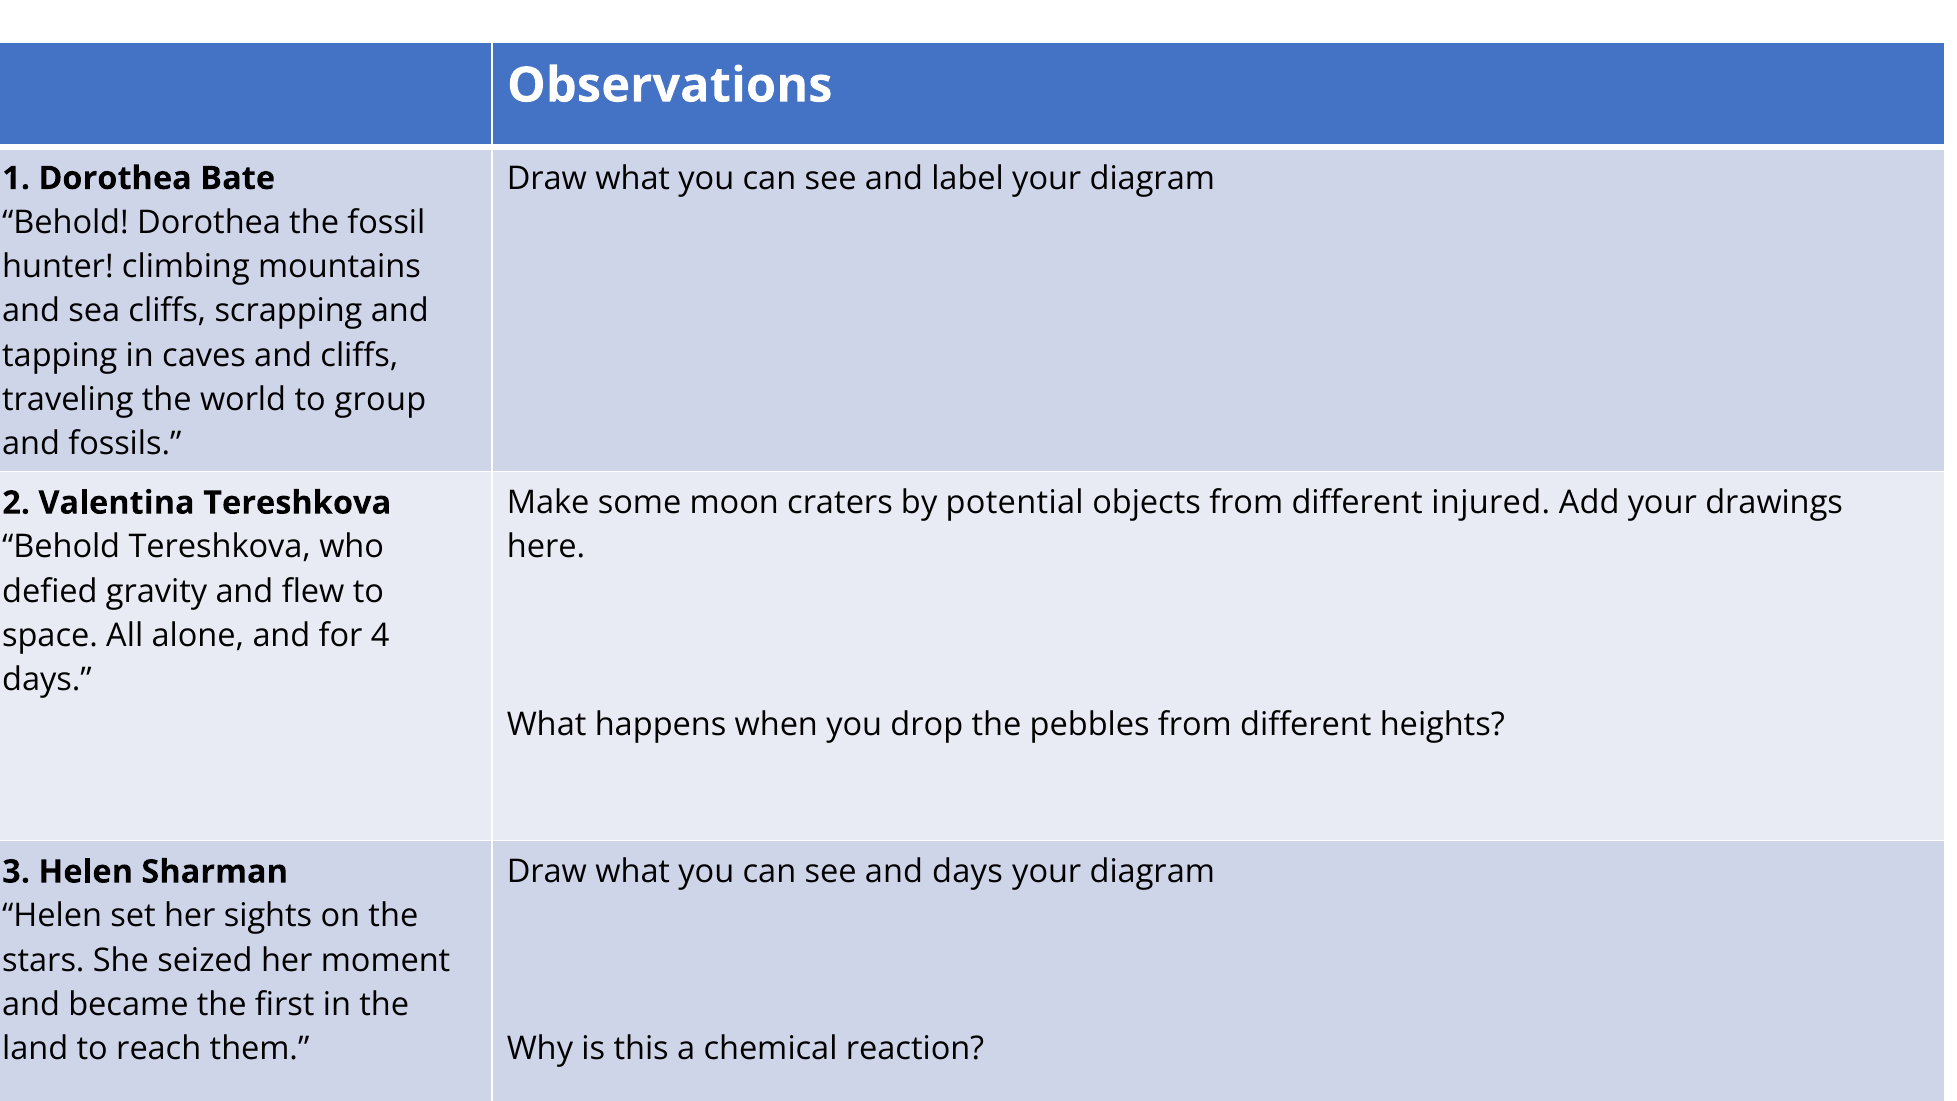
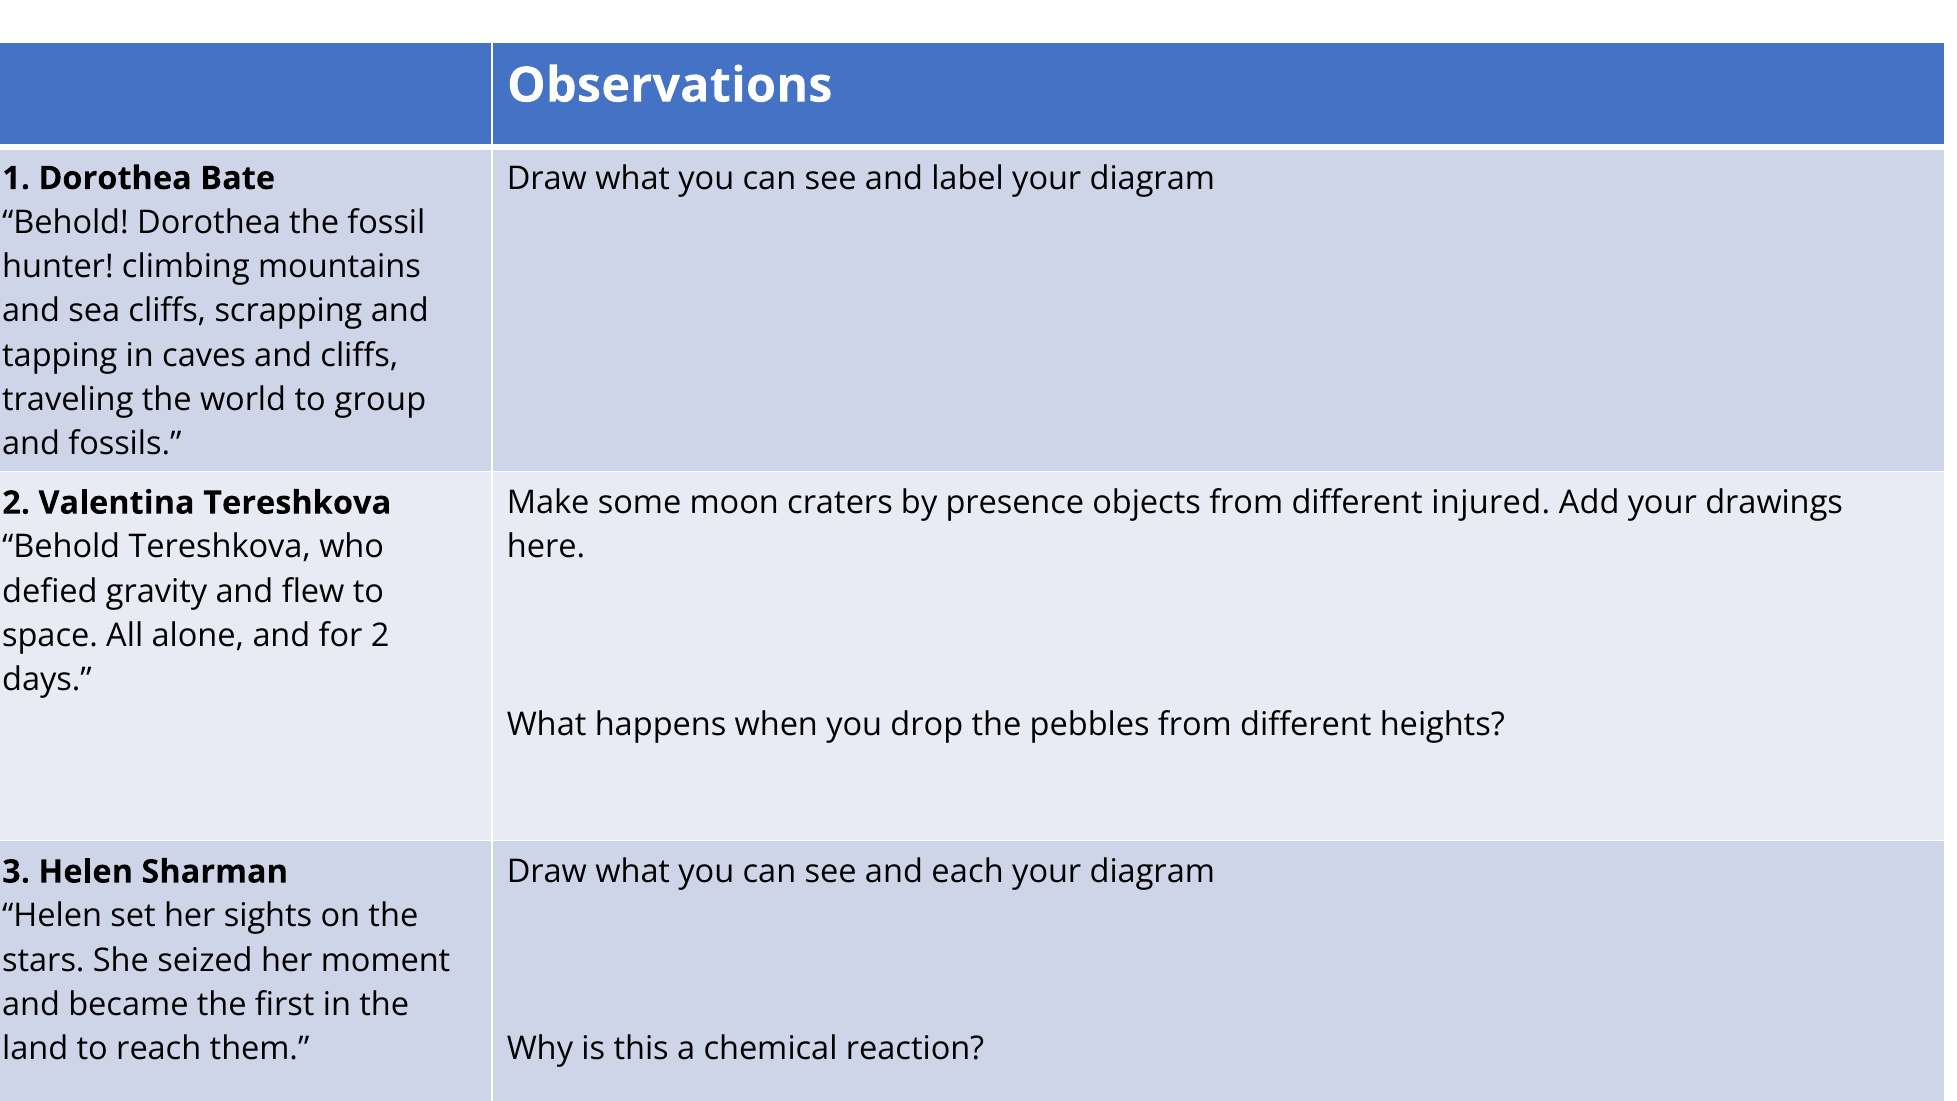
potential: potential -> presence
for 4: 4 -> 2
and days: days -> each
